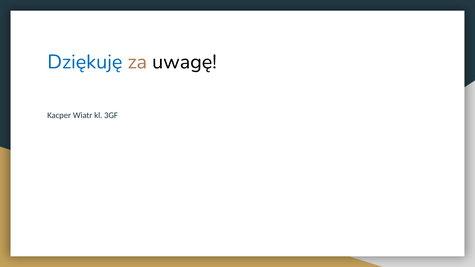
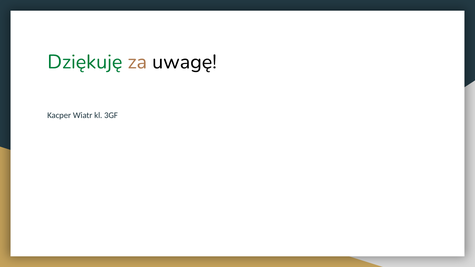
Dziękuję colour: blue -> green
